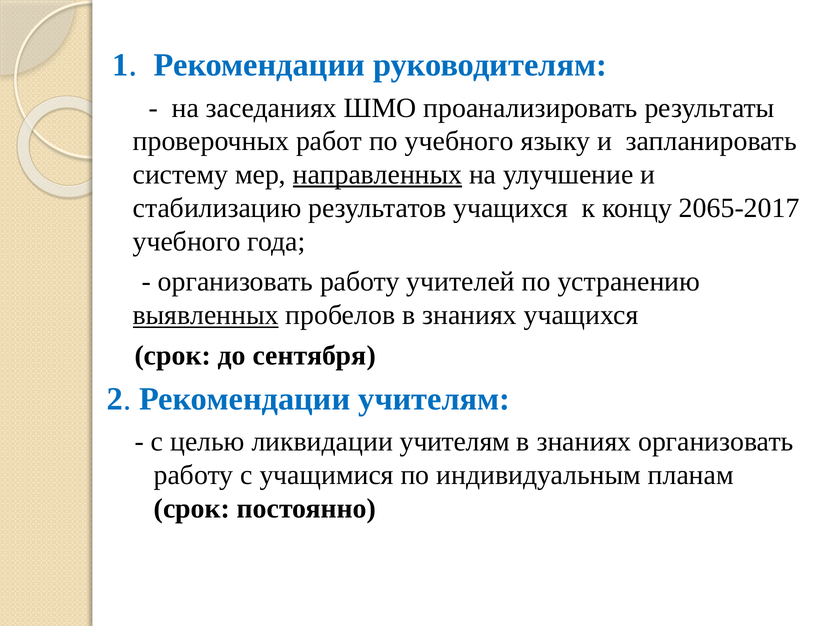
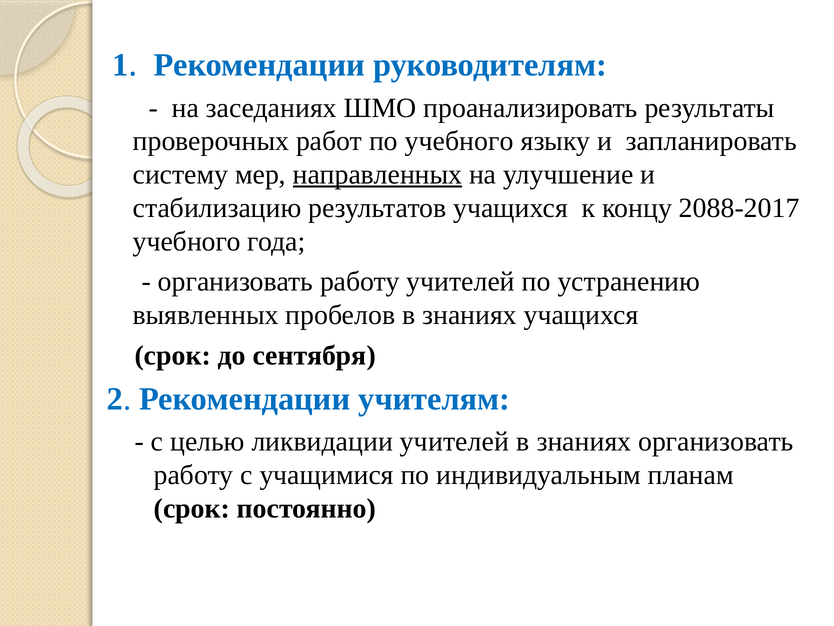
2065-2017: 2065-2017 -> 2088-2017
выявленных underline: present -> none
ликвидации учителям: учителям -> учителей
